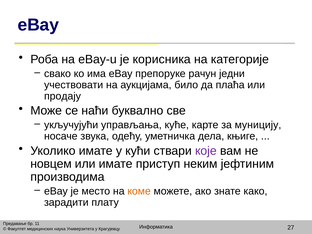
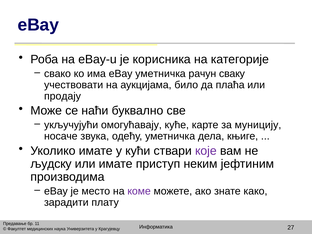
eBay препоруке: препоруке -> уметничка
једни: једни -> сваку
управљања: управљања -> омогућавају
новцем: новцем -> људску
коме colour: orange -> purple
